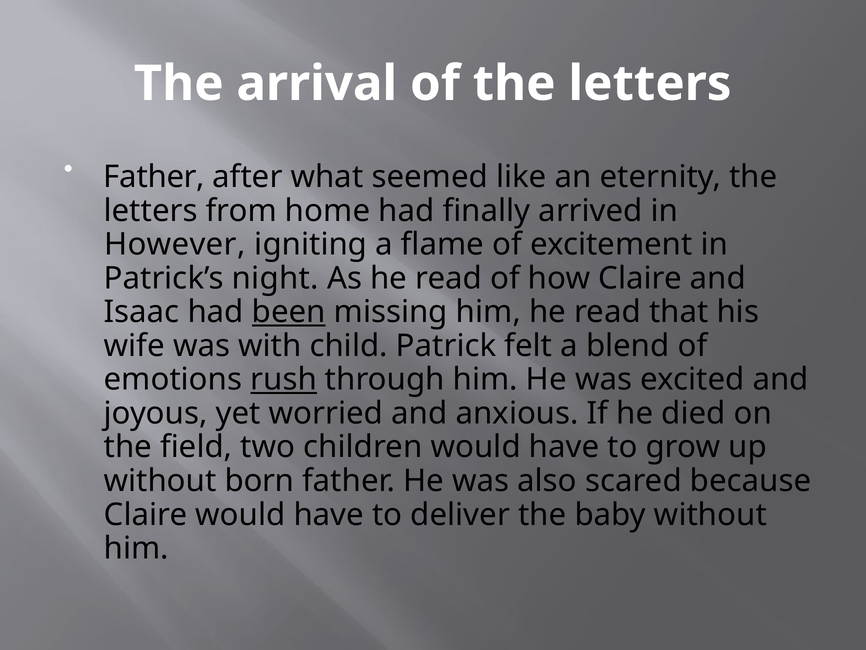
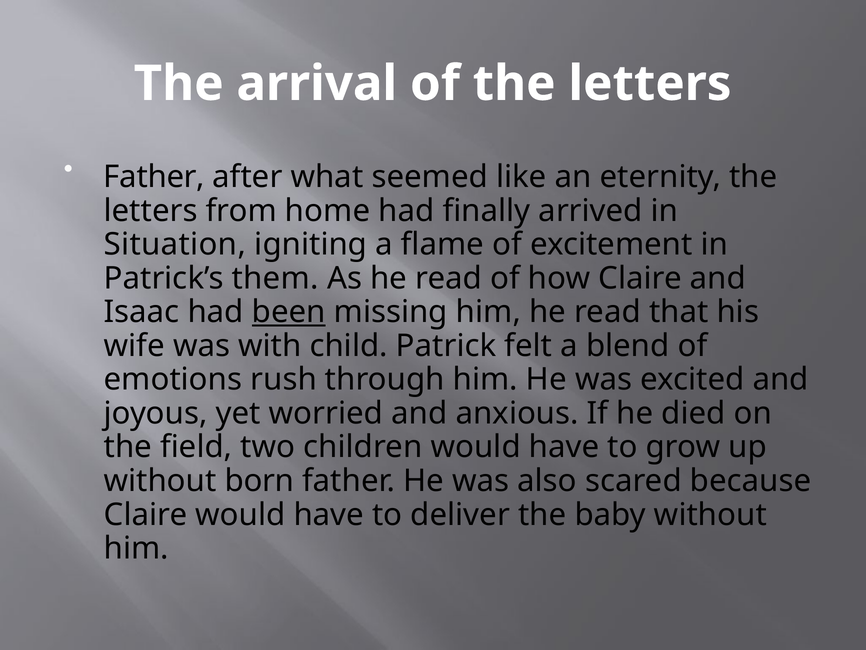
However: However -> Situation
night: night -> them
rush underline: present -> none
